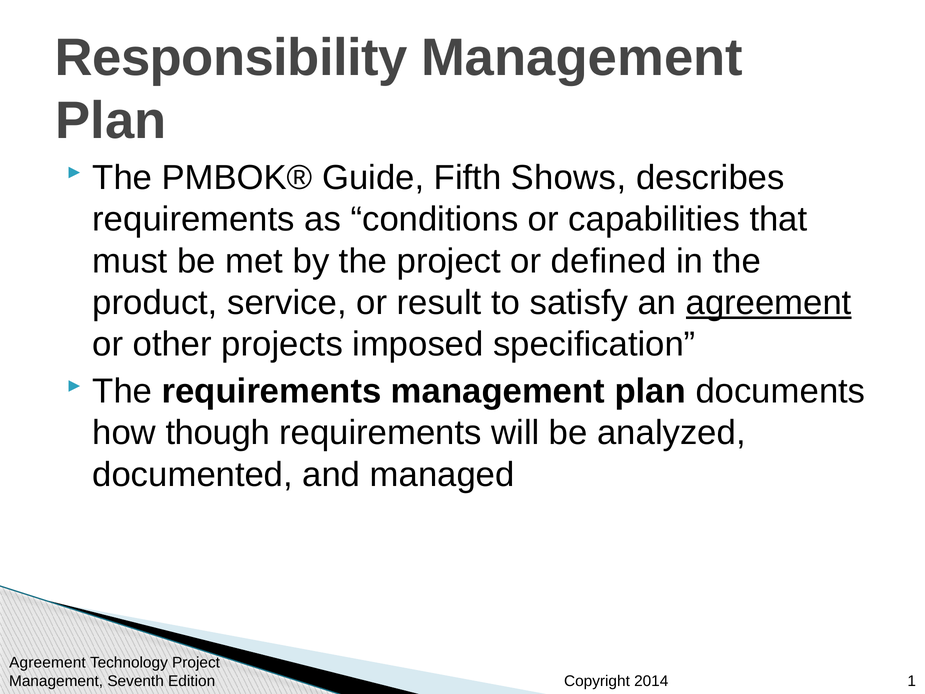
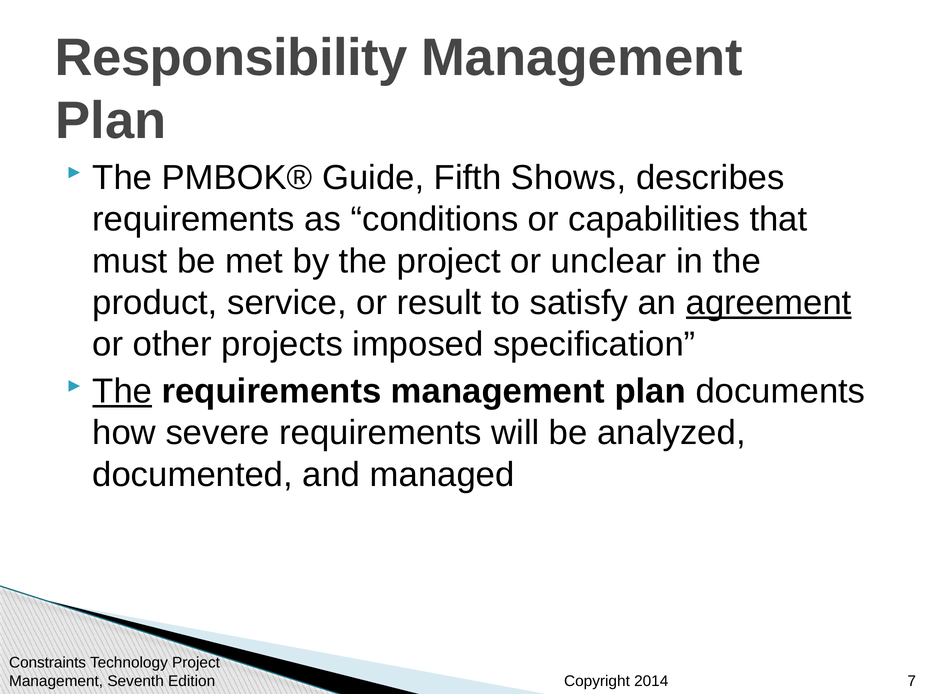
defined: defined -> unclear
The at (122, 391) underline: none -> present
though: though -> severe
Agreement at (47, 662): Agreement -> Constraints
1: 1 -> 7
